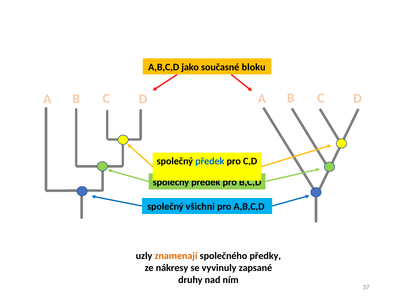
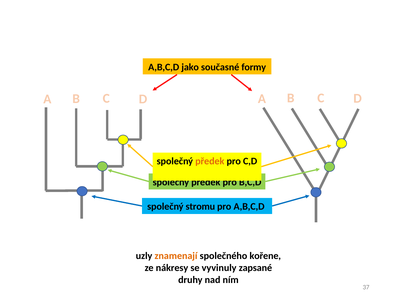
bloku: bloku -> formy
předek at (210, 161) colour: blue -> orange
všichni: všichni -> stromu
předky: předky -> kořene
